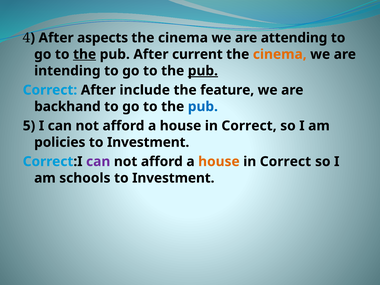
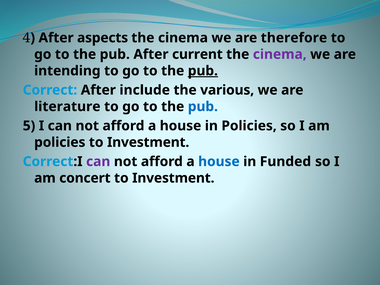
attending: attending -> therefore
the at (85, 54) underline: present -> none
cinema at (280, 54) colour: orange -> purple
feature: feature -> various
backhand: backhand -> literature
Correct at (249, 126): Correct -> Policies
house at (219, 162) colour: orange -> blue
Correct at (285, 162): Correct -> Funded
schools: schools -> concert
